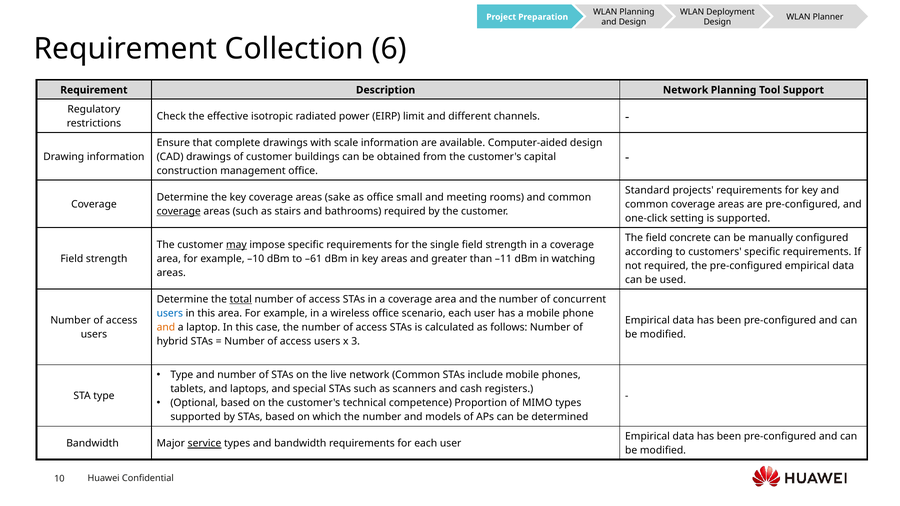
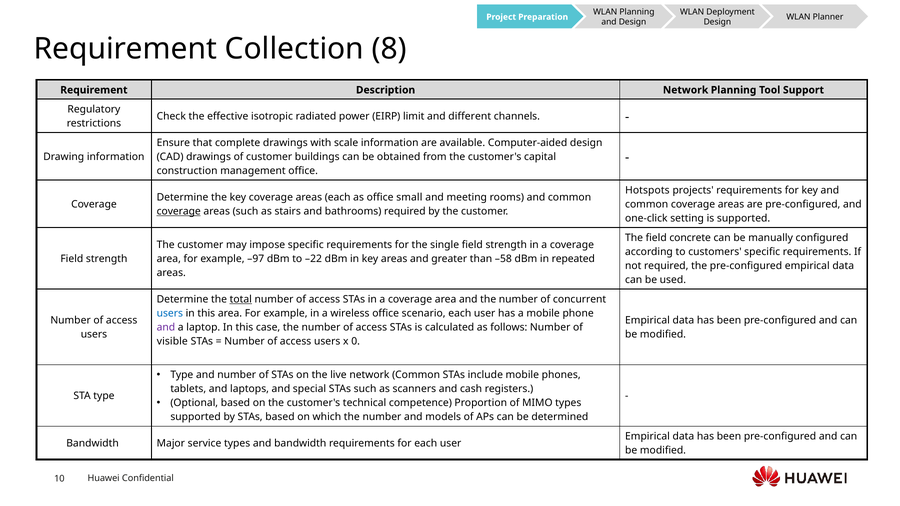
6: 6 -> 8
Standard: Standard -> Hotspots
areas sake: sake -> each
may underline: present -> none
–10: –10 -> –97
–61: –61 -> –22
–11: –11 -> –58
watching: watching -> repeated
and at (166, 328) colour: orange -> purple
hybrid: hybrid -> visible
3: 3 -> 0
service underline: present -> none
